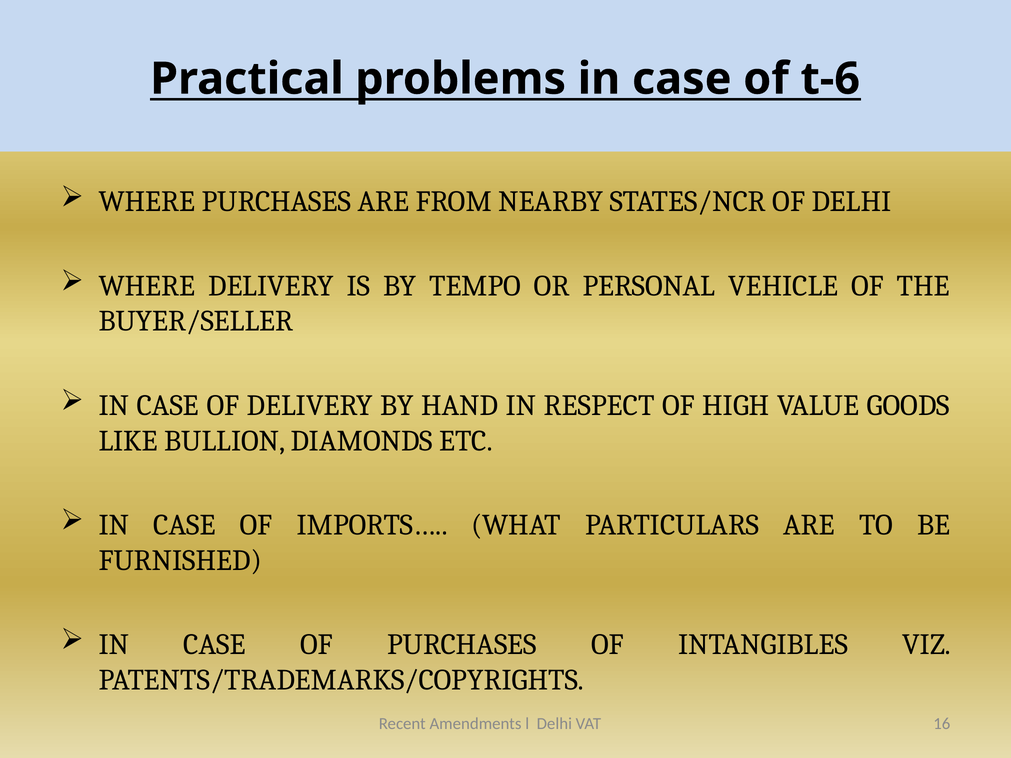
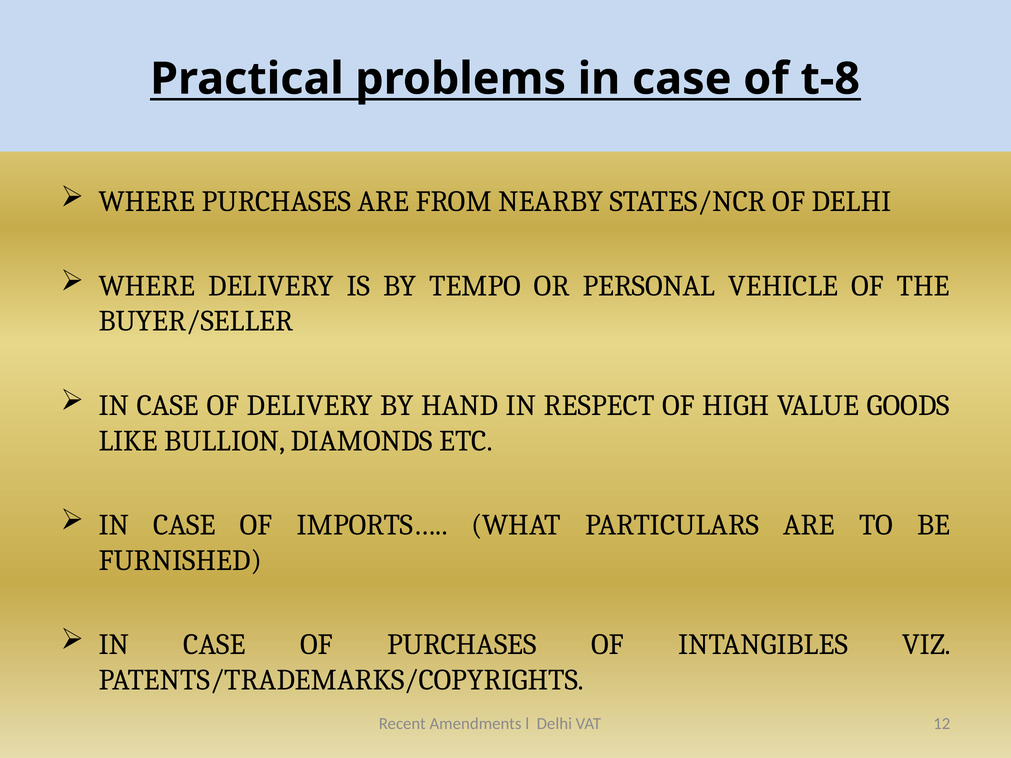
t-6: t-6 -> t-8
16: 16 -> 12
